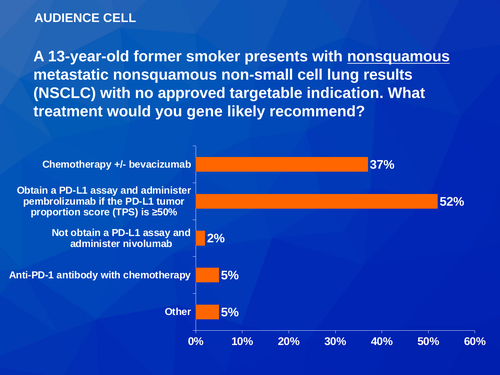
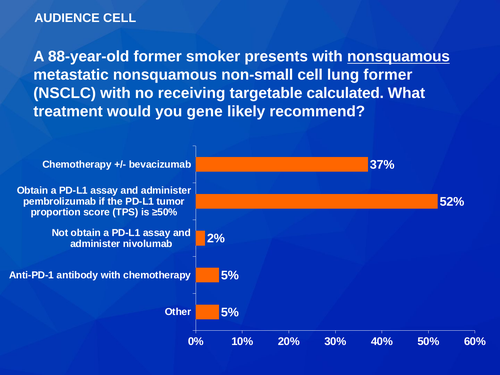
13-year-old: 13-year-old -> 88-year-old
lung results: results -> former
approved: approved -> receiving
indication: indication -> calculated
